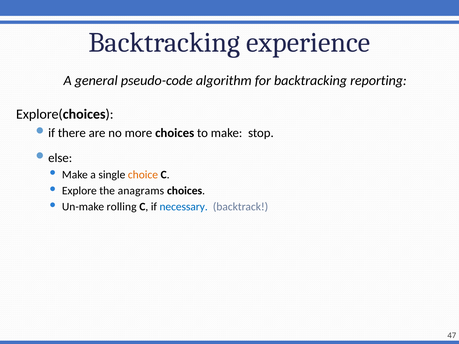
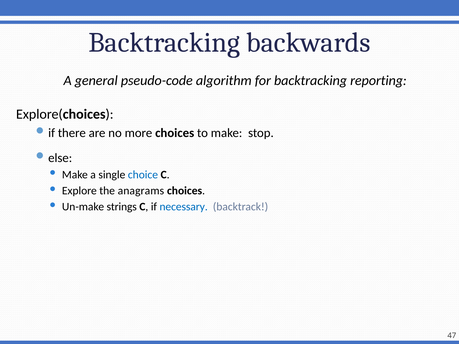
experience: experience -> backwards
choice colour: orange -> blue
rolling: rolling -> strings
